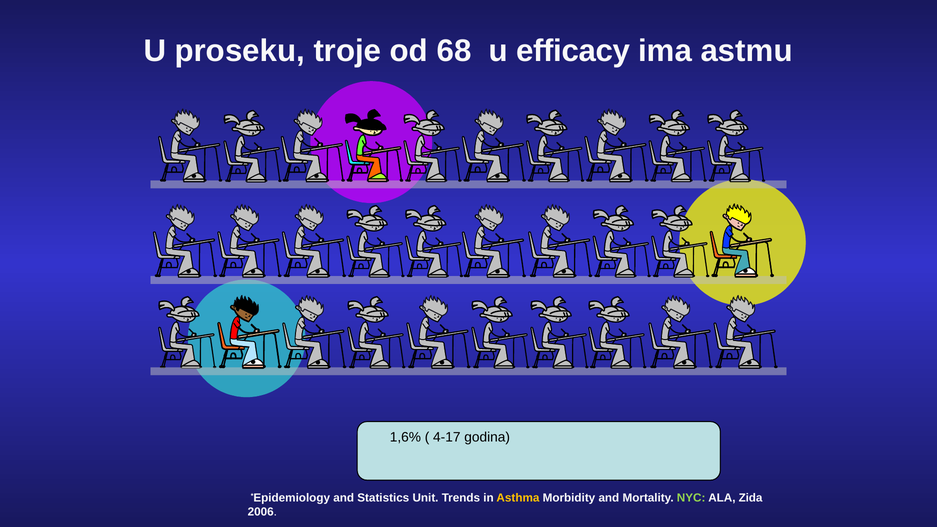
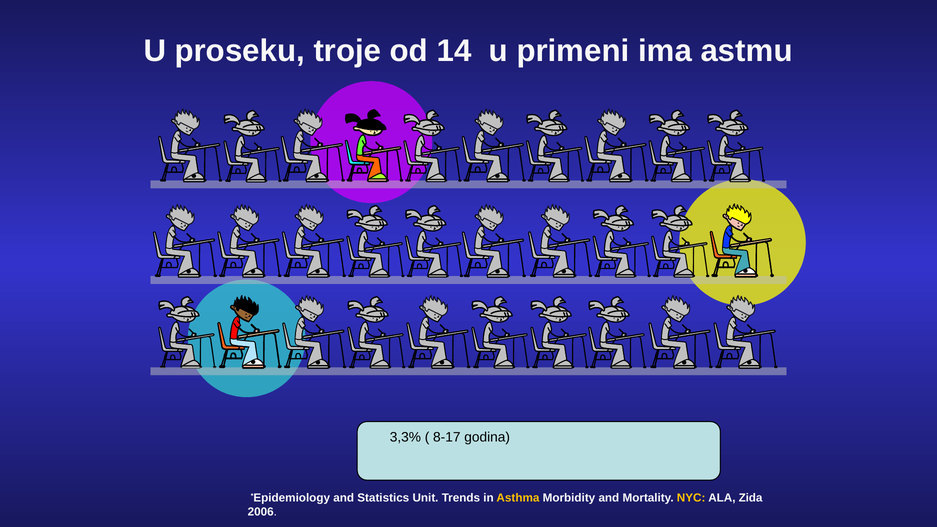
68: 68 -> 14
efficacy: efficacy -> primeni
1,6%: 1,6% -> 3,3%
4-17: 4-17 -> 8-17
NYC colour: light green -> yellow
